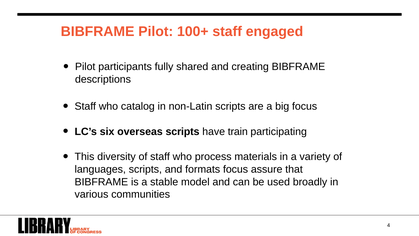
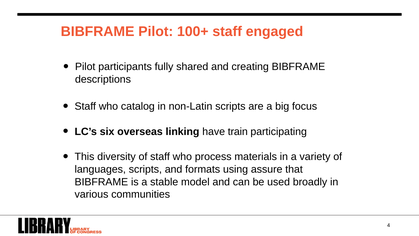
overseas scripts: scripts -> linking
formats focus: focus -> using
